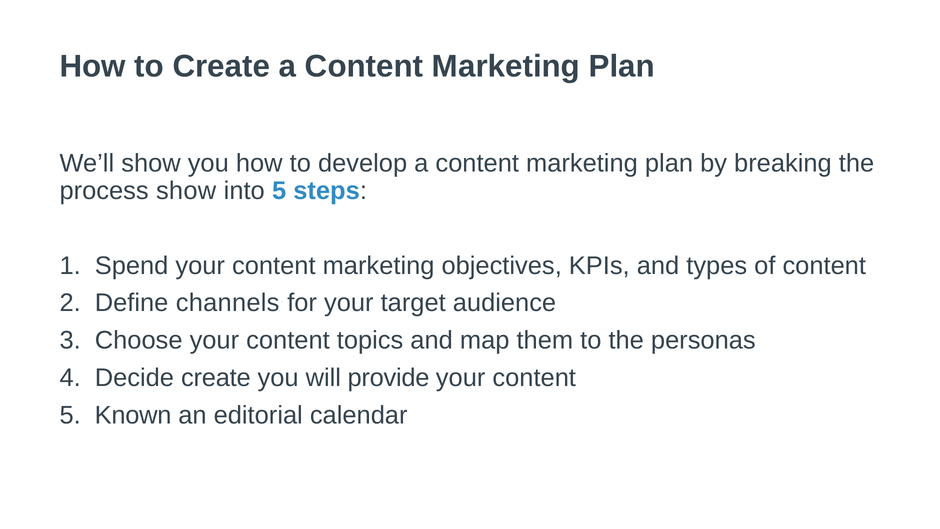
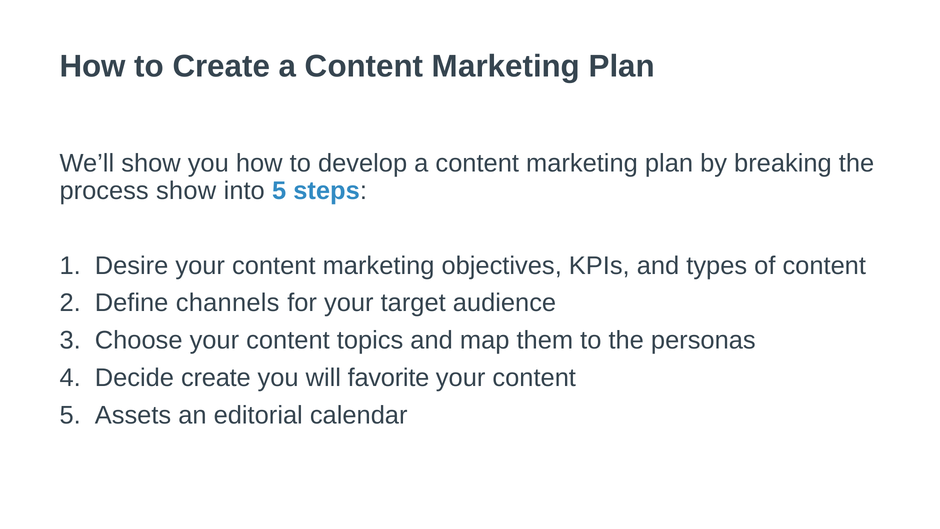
Spend: Spend -> Desire
provide: provide -> favorite
Known: Known -> Assets
